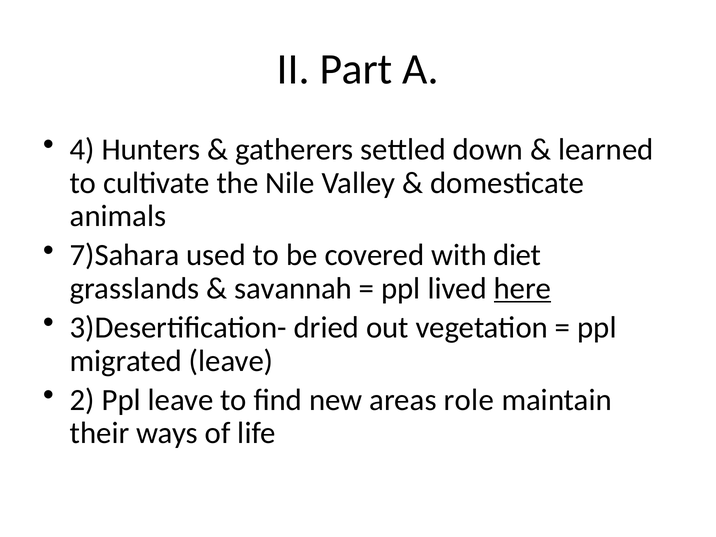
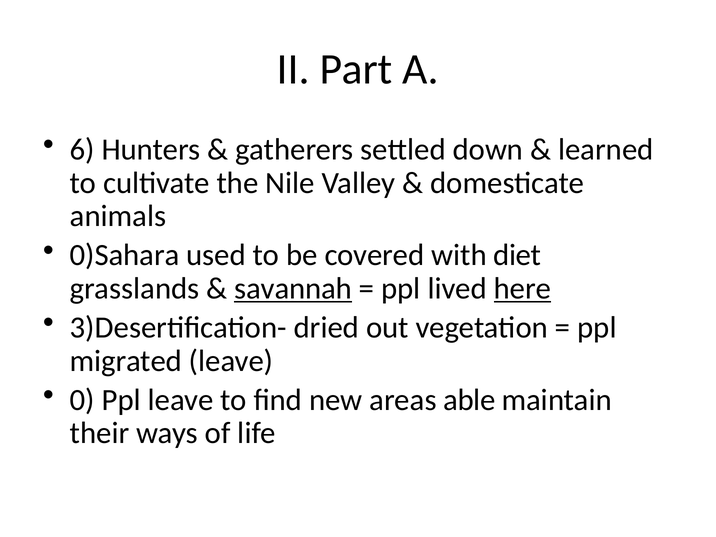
4: 4 -> 6
7)Sahara: 7)Sahara -> 0)Sahara
savannah underline: none -> present
2: 2 -> 0
role: role -> able
